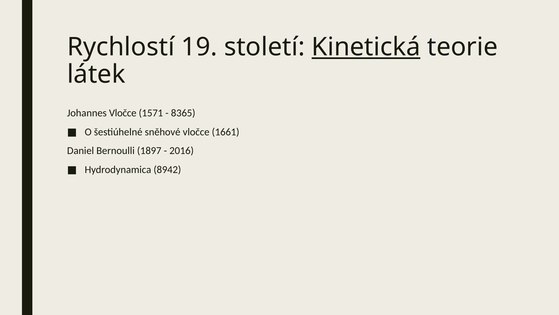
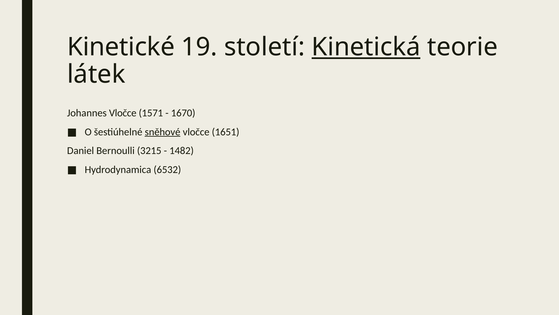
Rychlostí: Rychlostí -> Kinetické
8365: 8365 -> 1670
sněhové underline: none -> present
1661: 1661 -> 1651
1897: 1897 -> 3215
2016: 2016 -> 1482
8942: 8942 -> 6532
